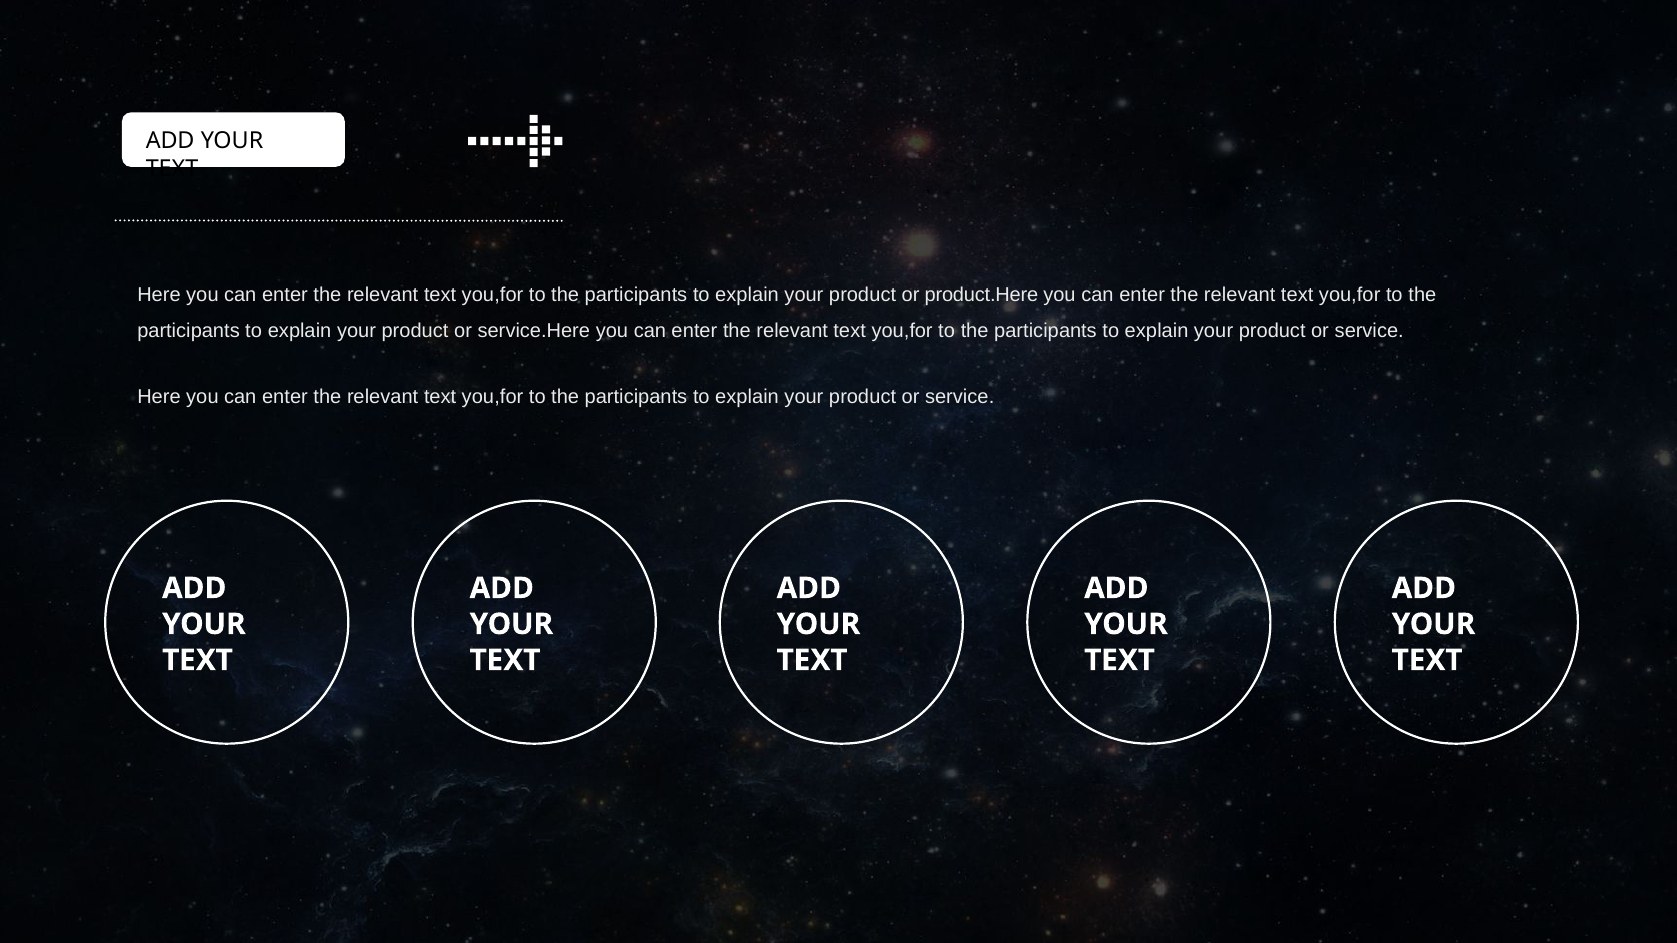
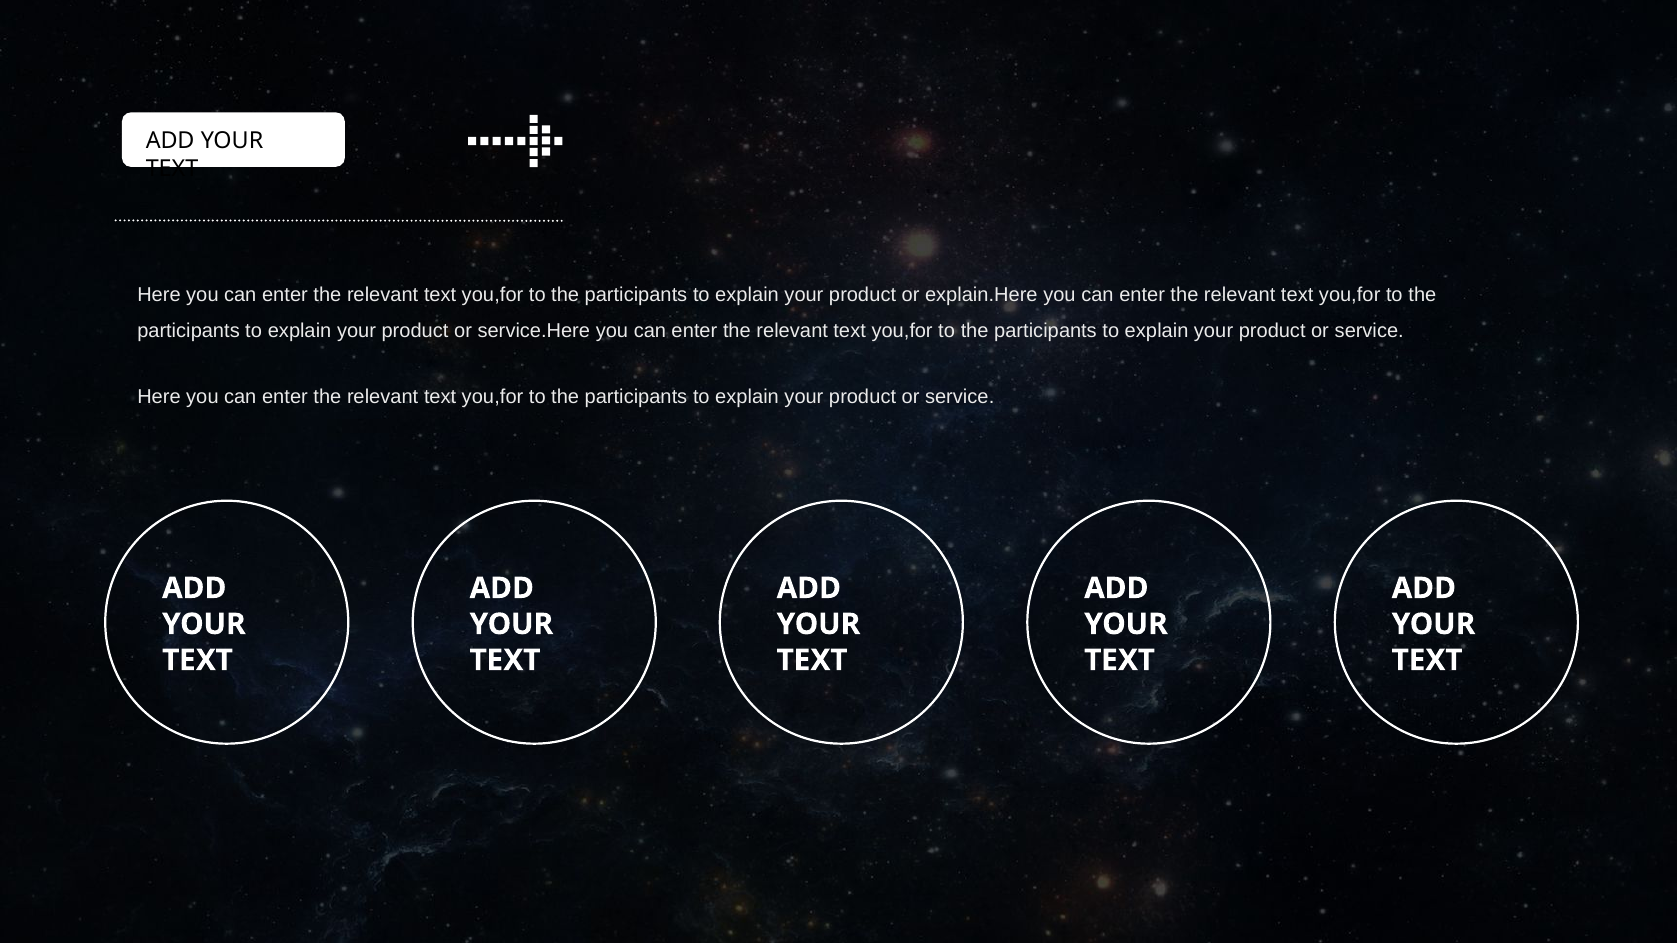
product.Here: product.Here -> explain.Here
